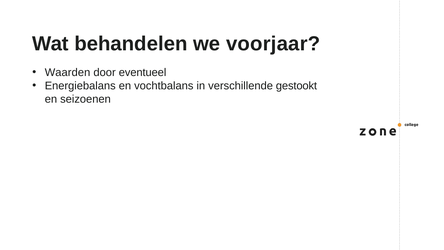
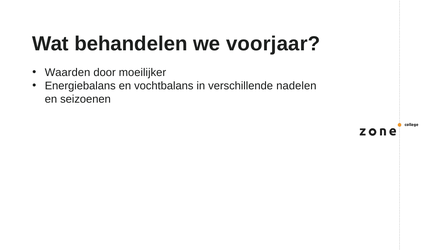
eventueel: eventueel -> moeilijker
gestookt: gestookt -> nadelen
